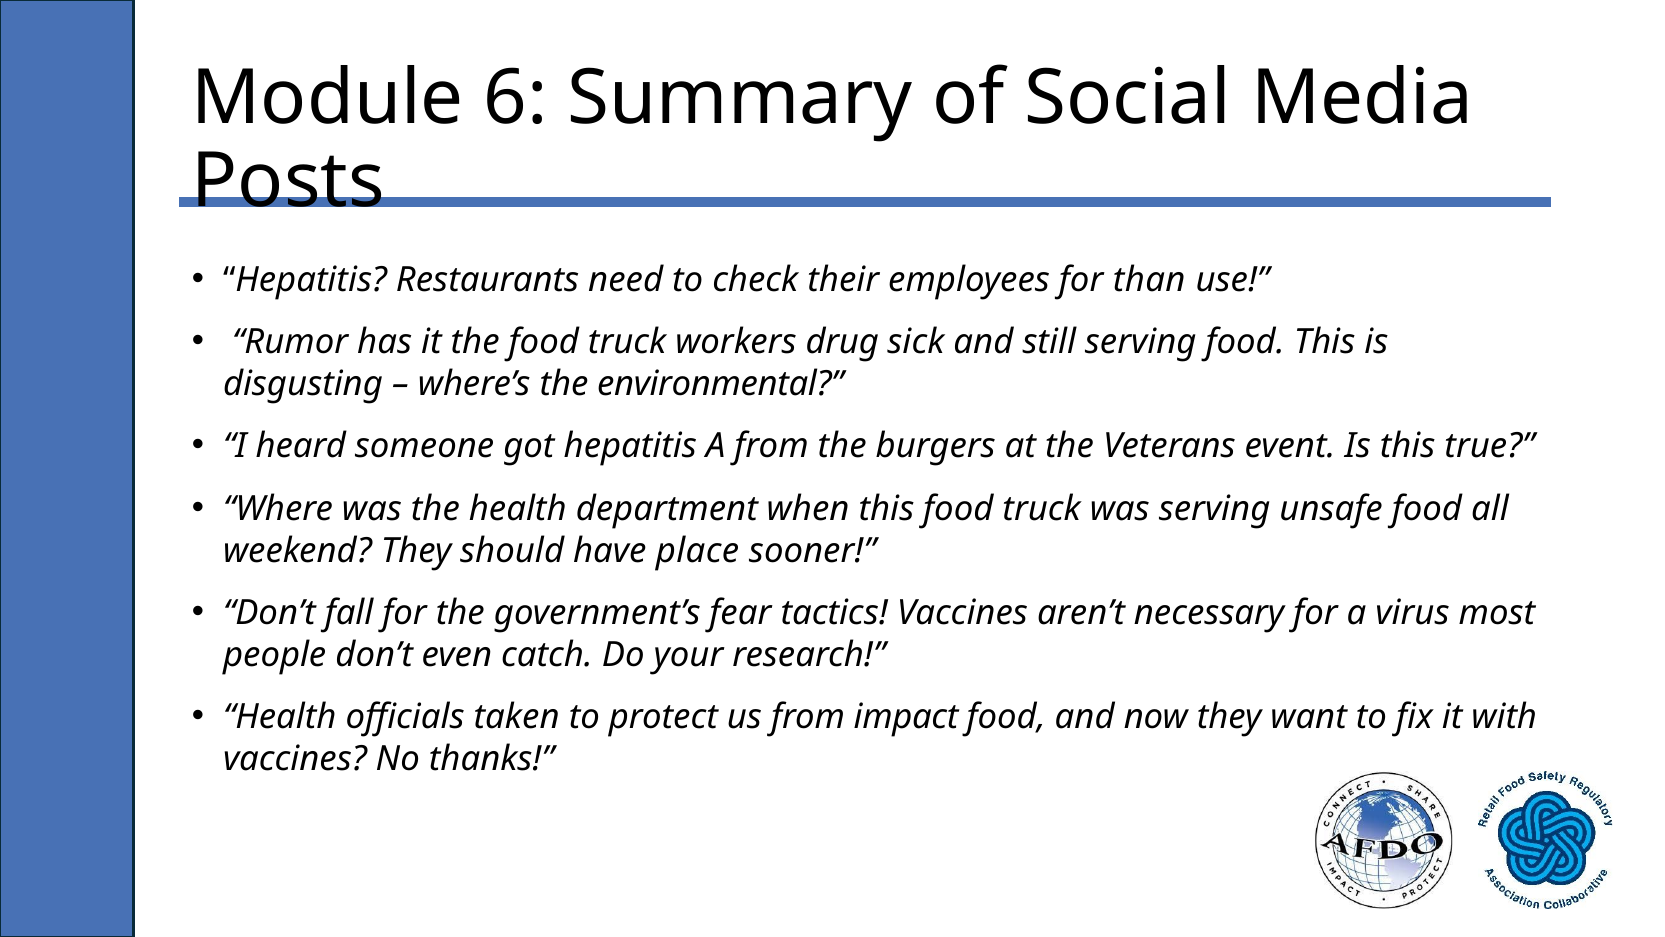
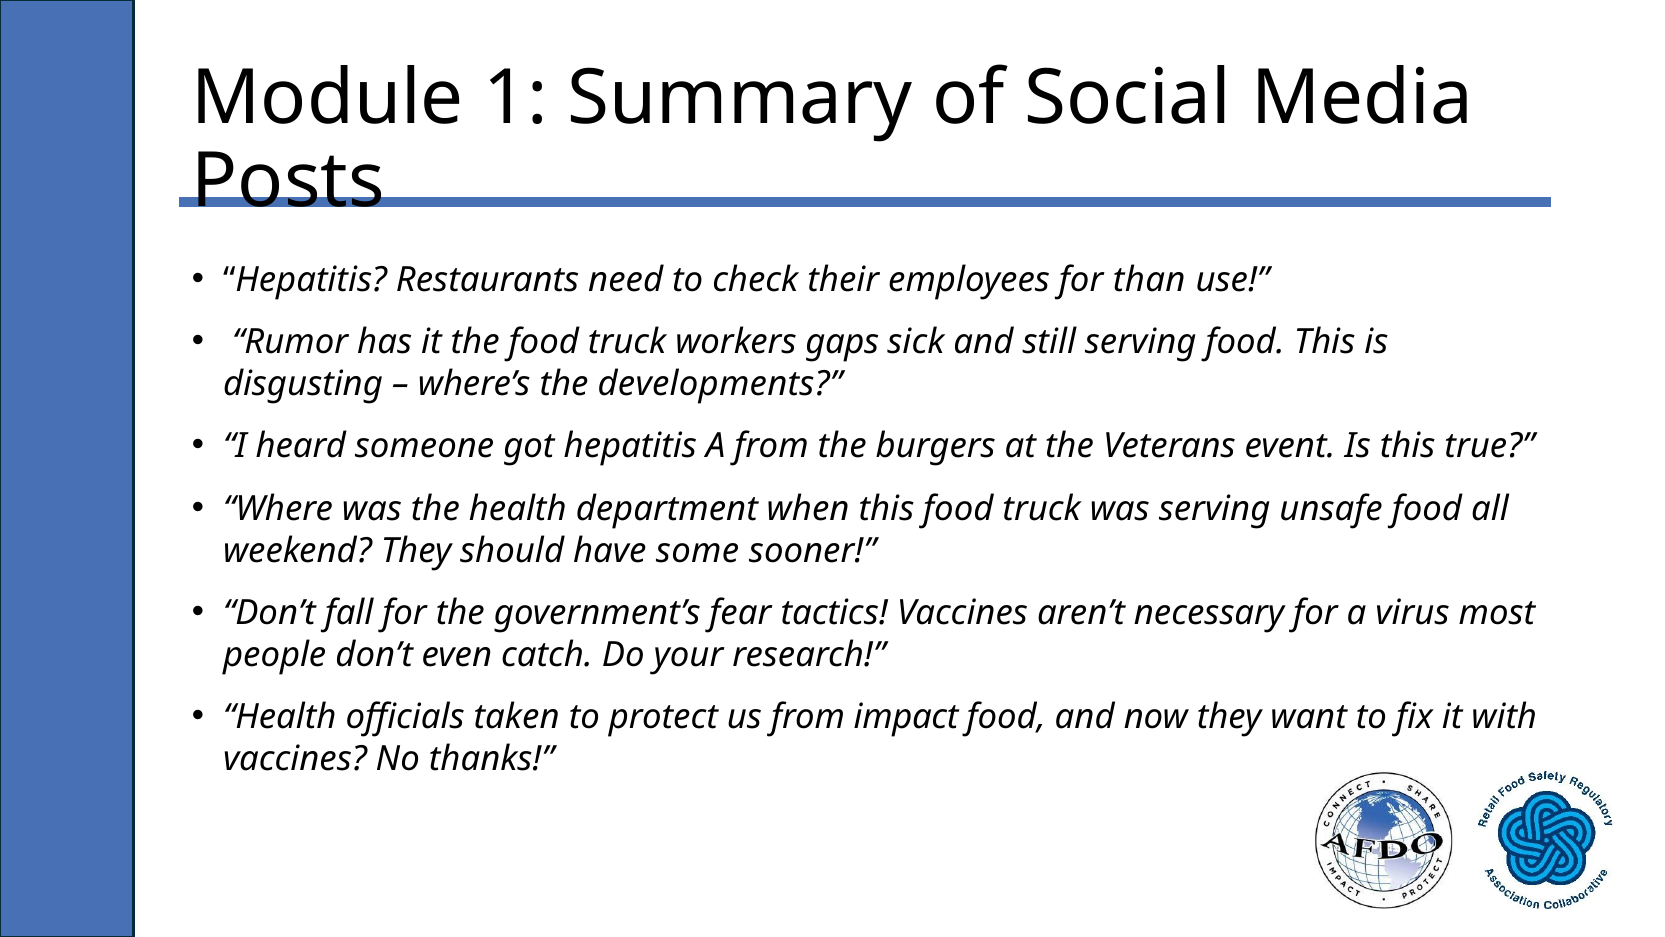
6: 6 -> 1
drug: drug -> gaps
environmental: environmental -> developments
place: place -> some
